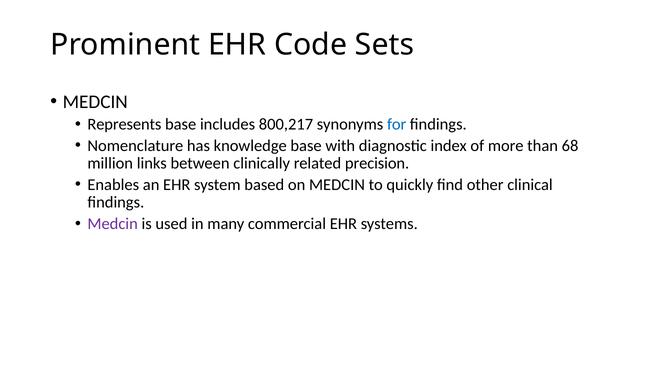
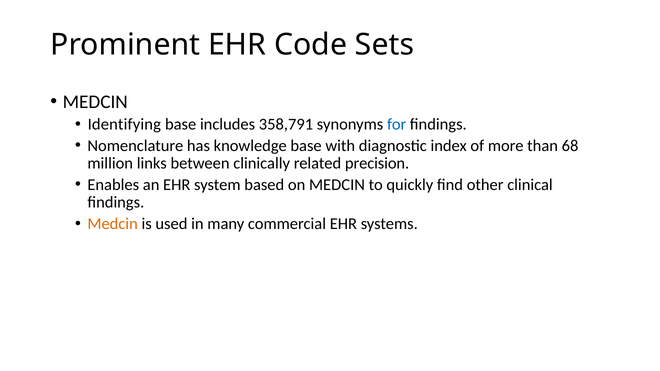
Represents: Represents -> Identifying
800,217: 800,217 -> 358,791
Medcin at (113, 224) colour: purple -> orange
